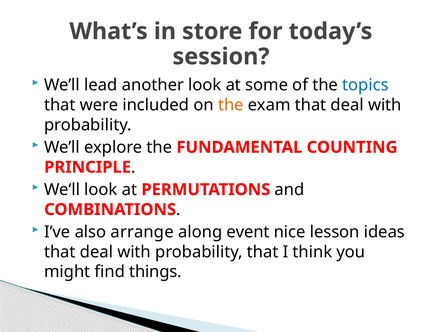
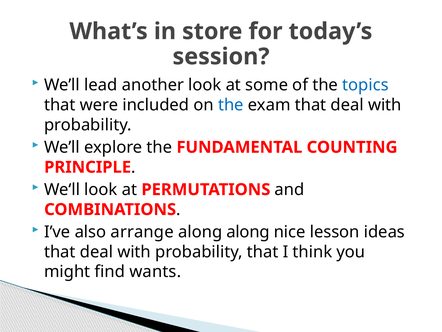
the at (231, 105) colour: orange -> blue
along event: event -> along
things: things -> wants
